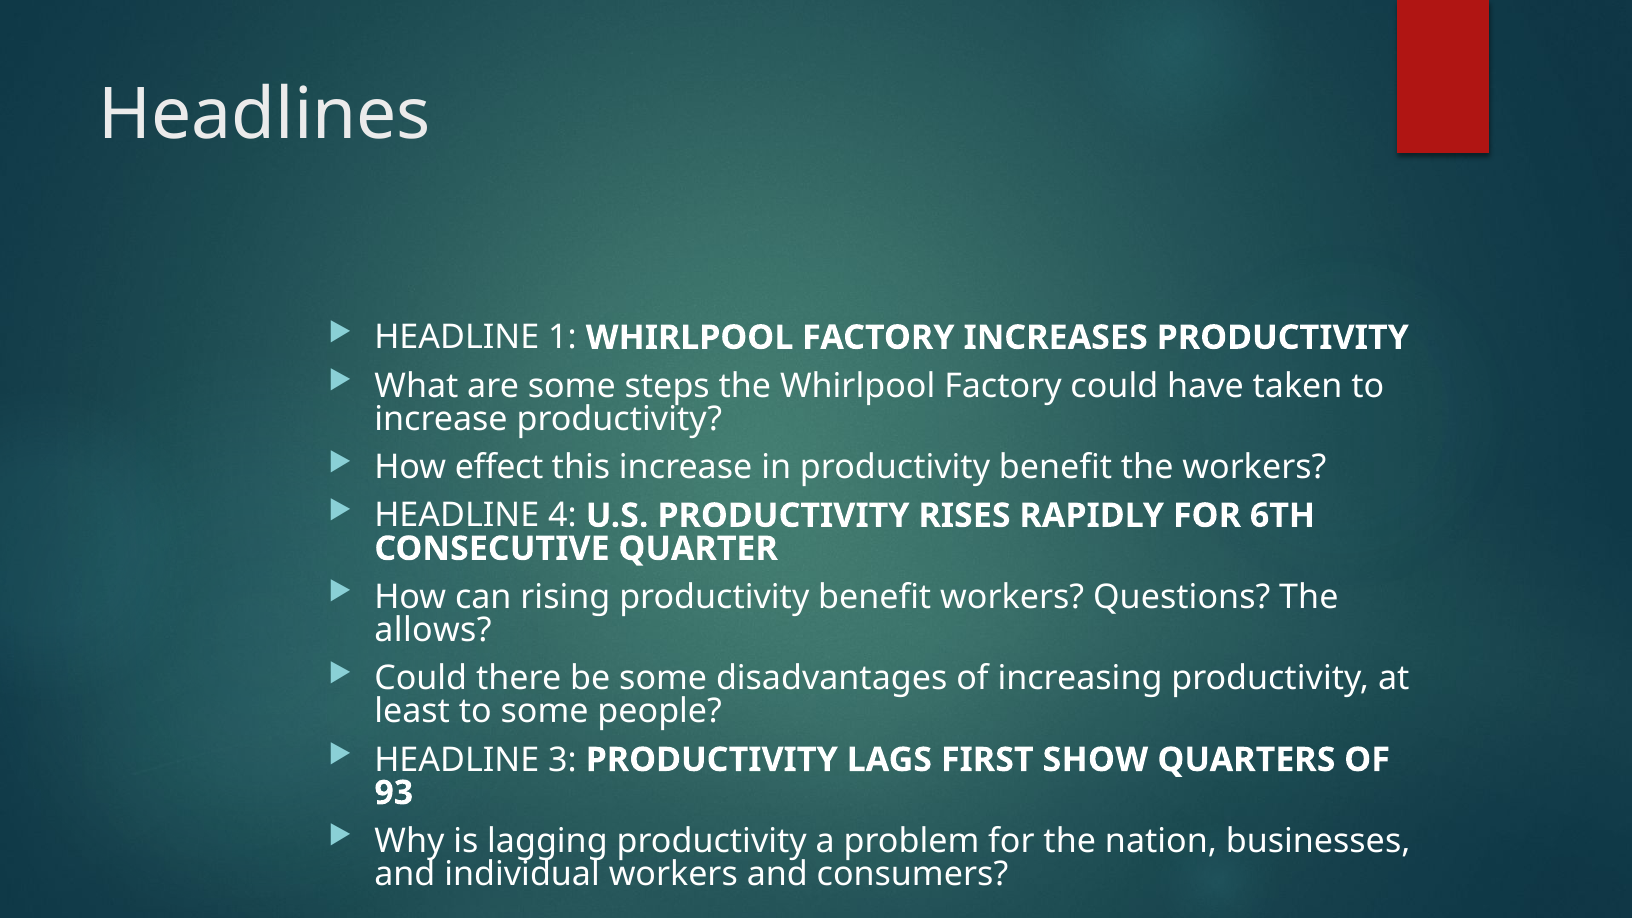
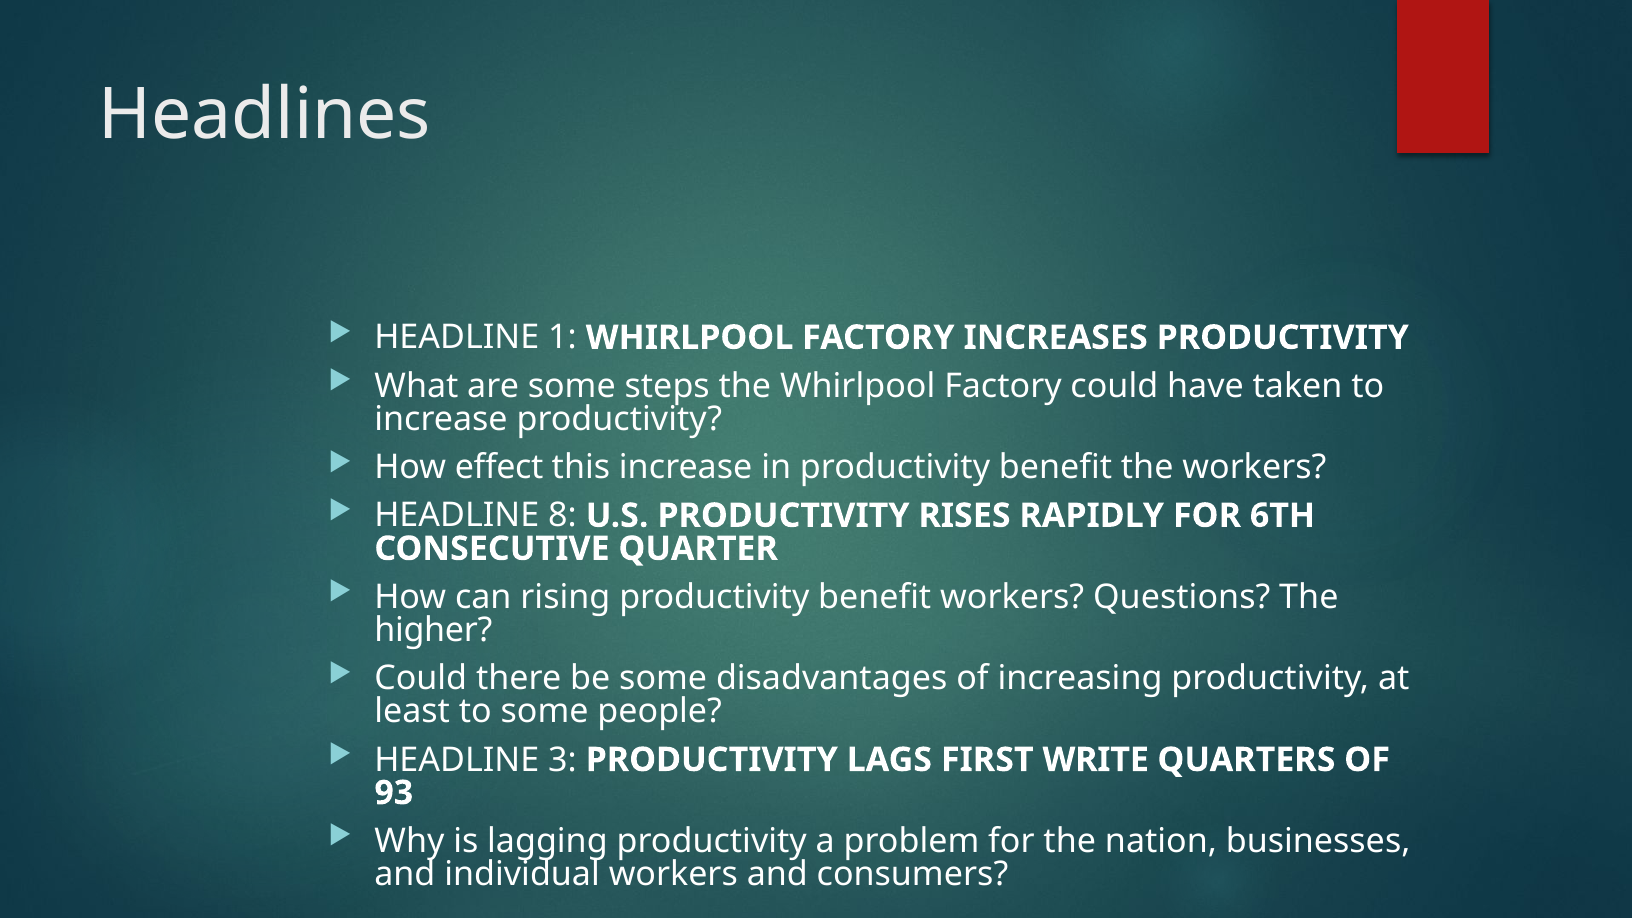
4: 4 -> 8
allows: allows -> higher
SHOW: SHOW -> WRITE
